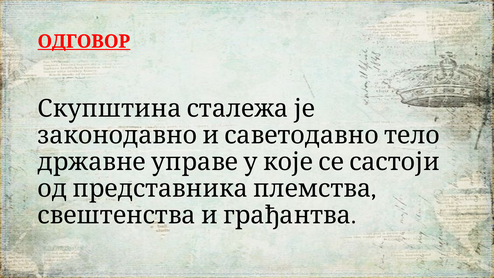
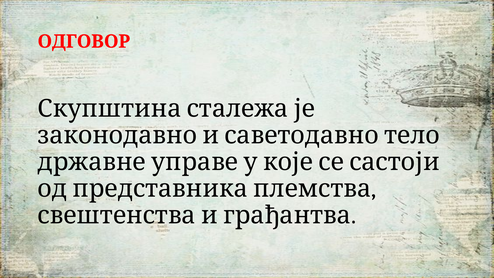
ОДГОВОР underline: present -> none
